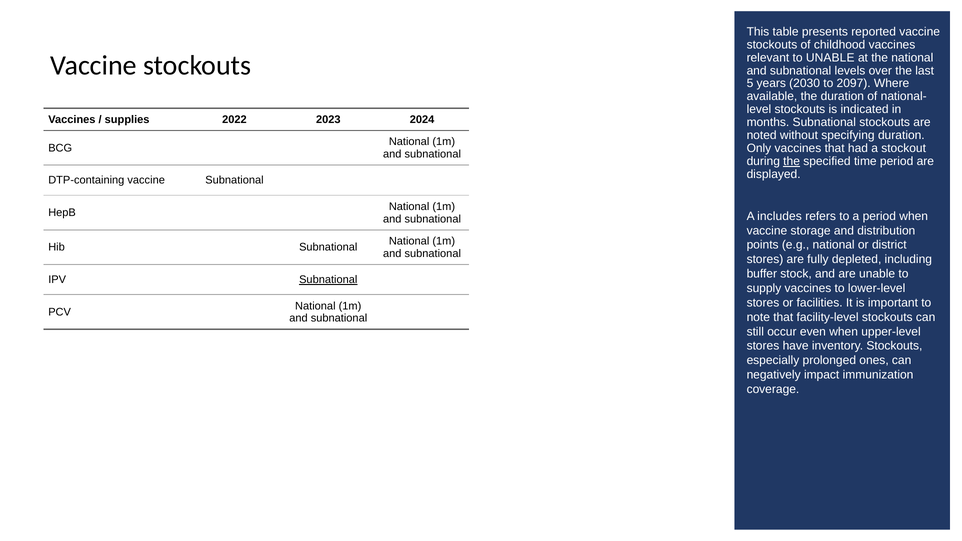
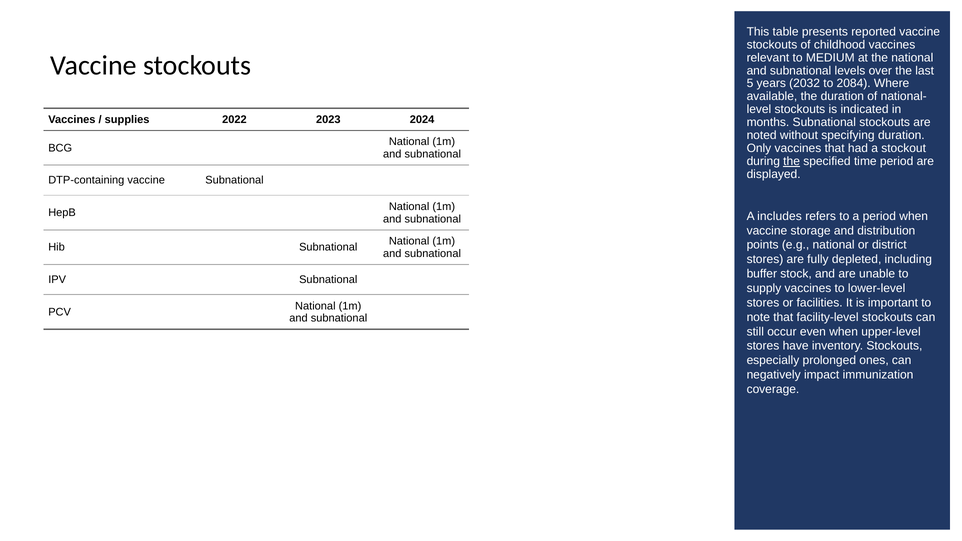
to UNABLE: UNABLE -> MEDIUM
2030: 2030 -> 2032
2097: 2097 -> 2084
Subnational at (328, 280) underline: present -> none
